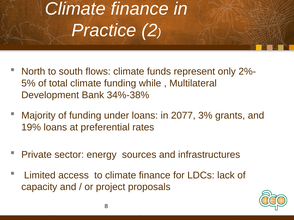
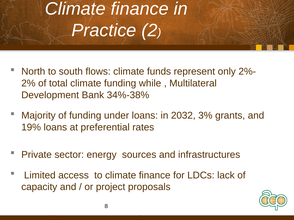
5%: 5% -> 2%
2077: 2077 -> 2032
